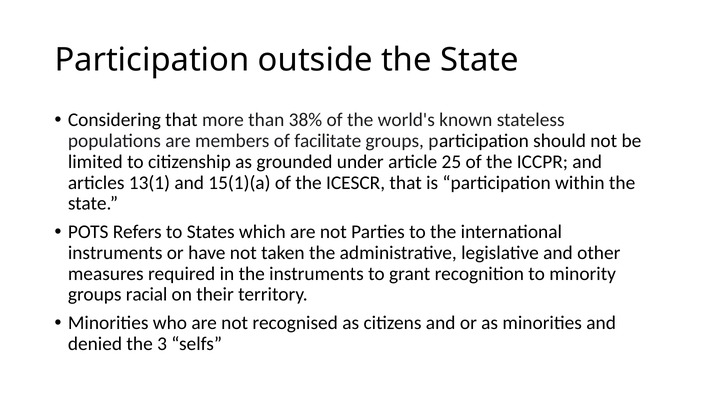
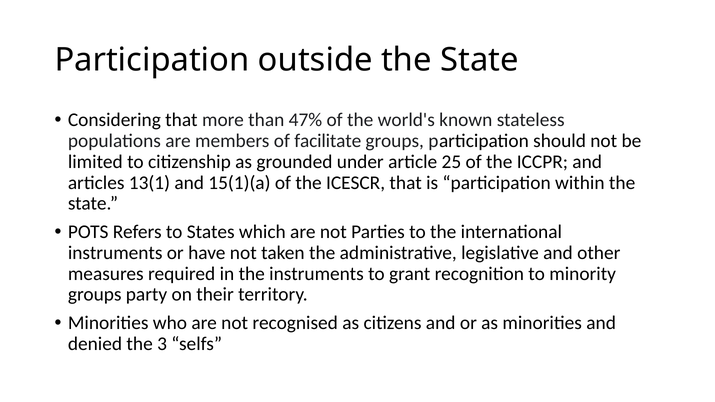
38%: 38% -> 47%
racial: racial -> party
